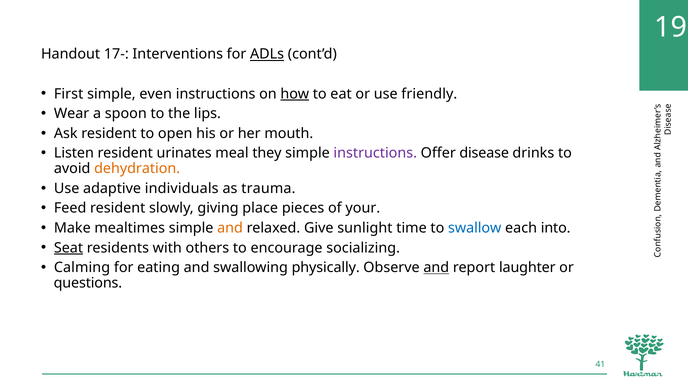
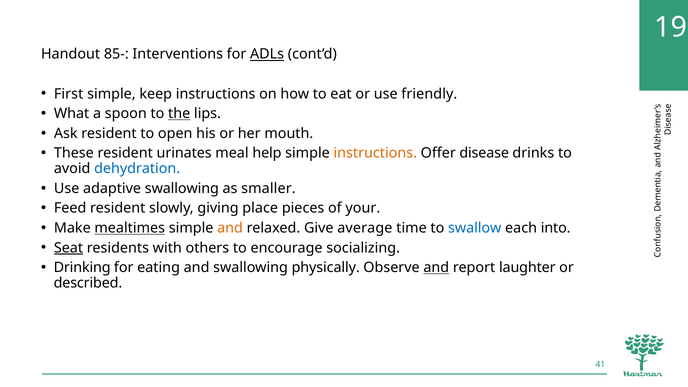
17-: 17- -> 85-
even: even -> keep
how underline: present -> none
Wear: Wear -> What
the underline: none -> present
Listen: Listen -> These
they: they -> help
instructions at (375, 153) colour: purple -> orange
dehydration colour: orange -> blue
adaptive individuals: individuals -> swallowing
trauma: trauma -> smaller
mealtimes underline: none -> present
sunlight: sunlight -> average
Calming: Calming -> Drinking
questions: questions -> described
